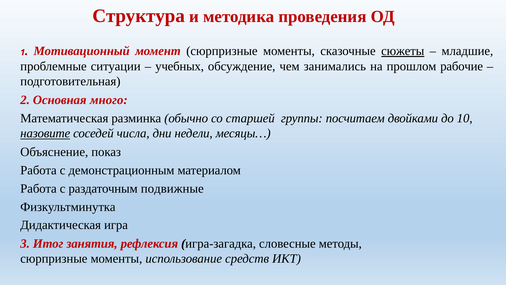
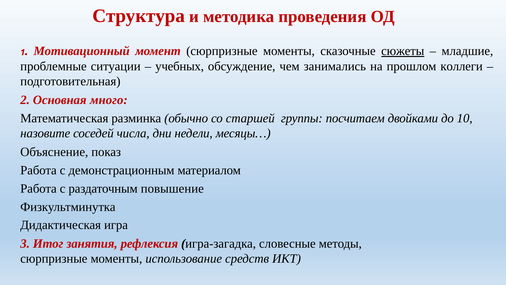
рабочие: рабочие -> коллеги
назовите underline: present -> none
подвижные: подвижные -> повышение
